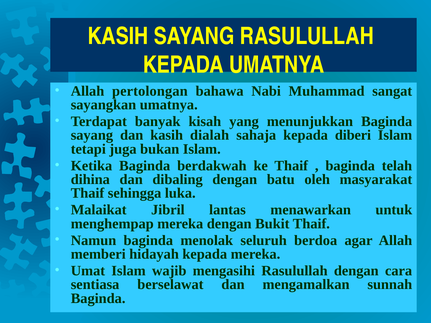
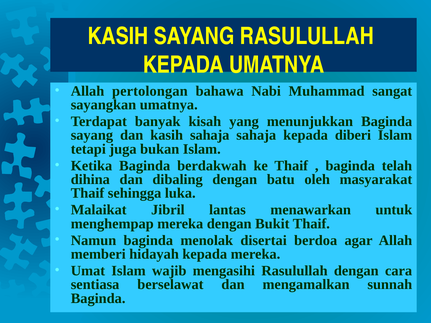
kasih dialah: dialah -> sahaja
seluruh: seluruh -> disertai
